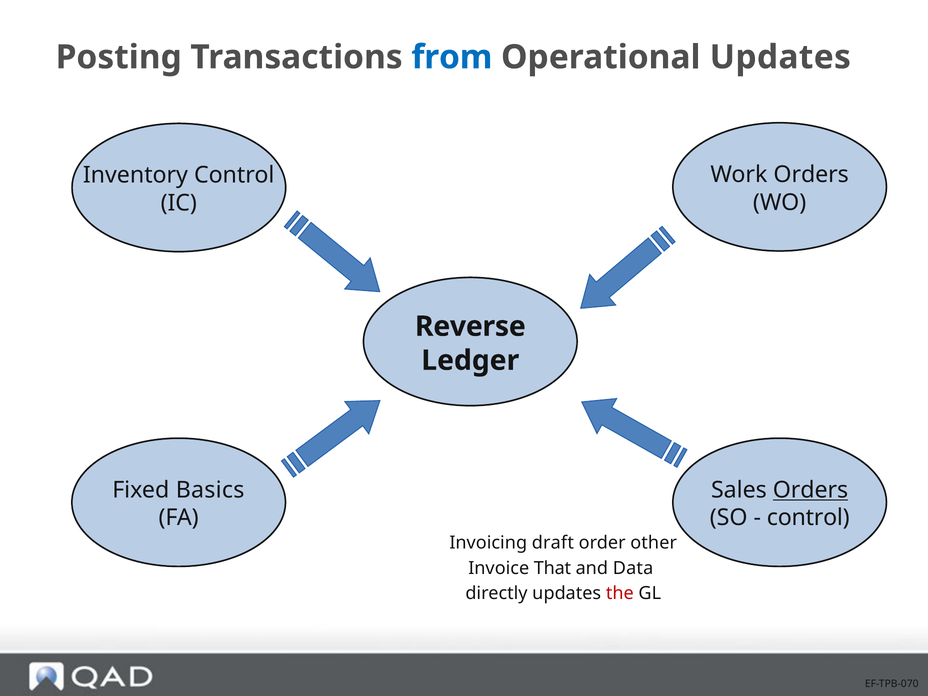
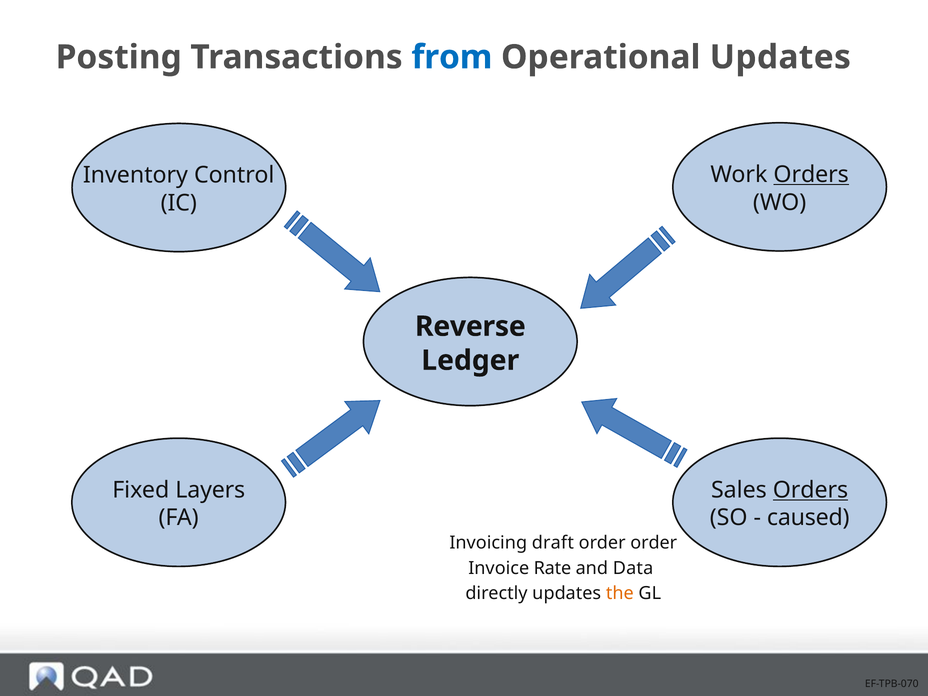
Orders at (811, 175) underline: none -> present
Basics: Basics -> Layers
control at (808, 518): control -> caused
order other: other -> order
That: That -> Rate
the colour: red -> orange
